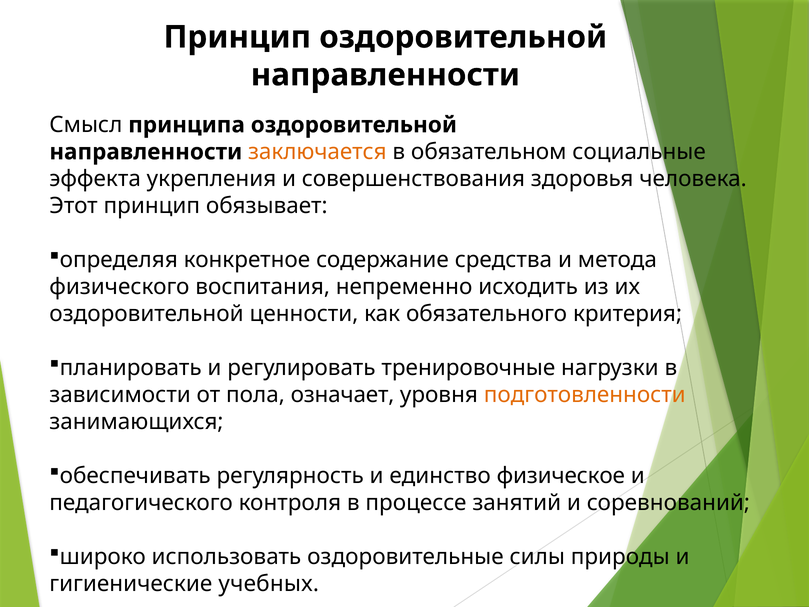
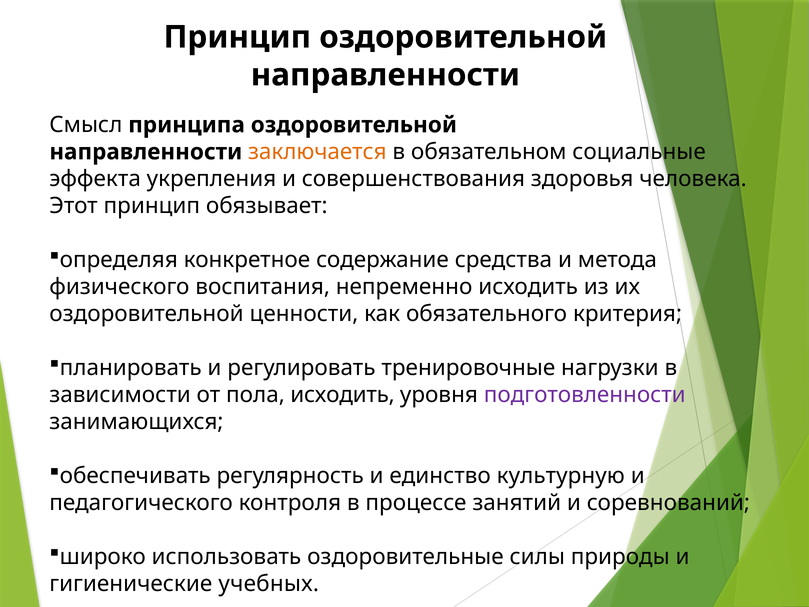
пола означает: означает -> исходить
подготовленности colour: orange -> purple
физическое: физическое -> культурную
